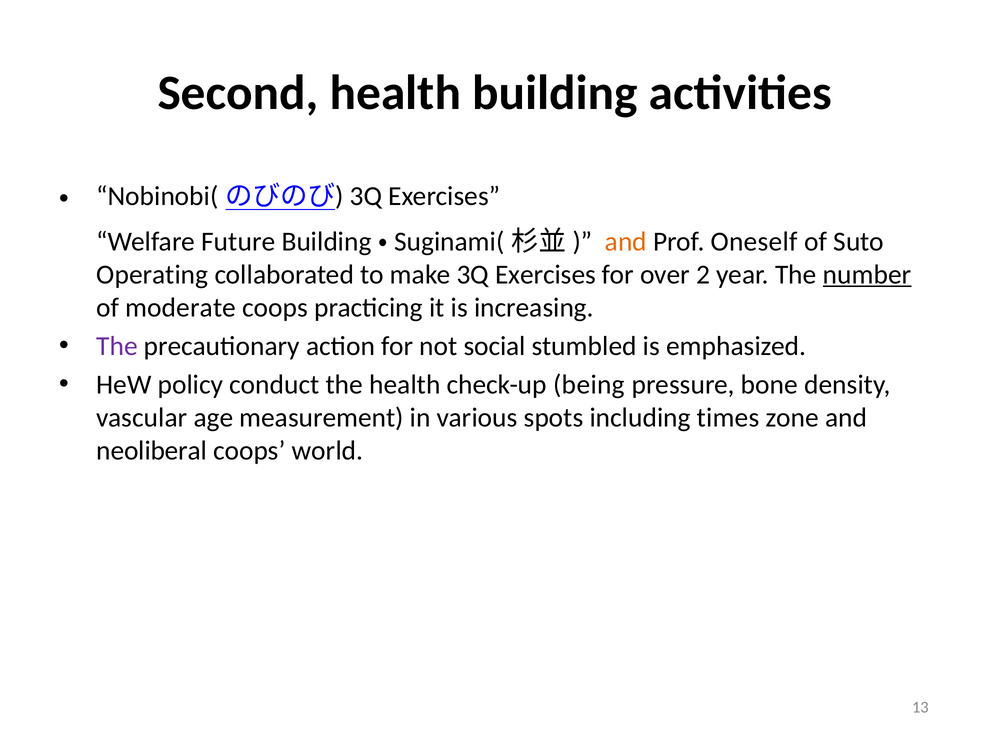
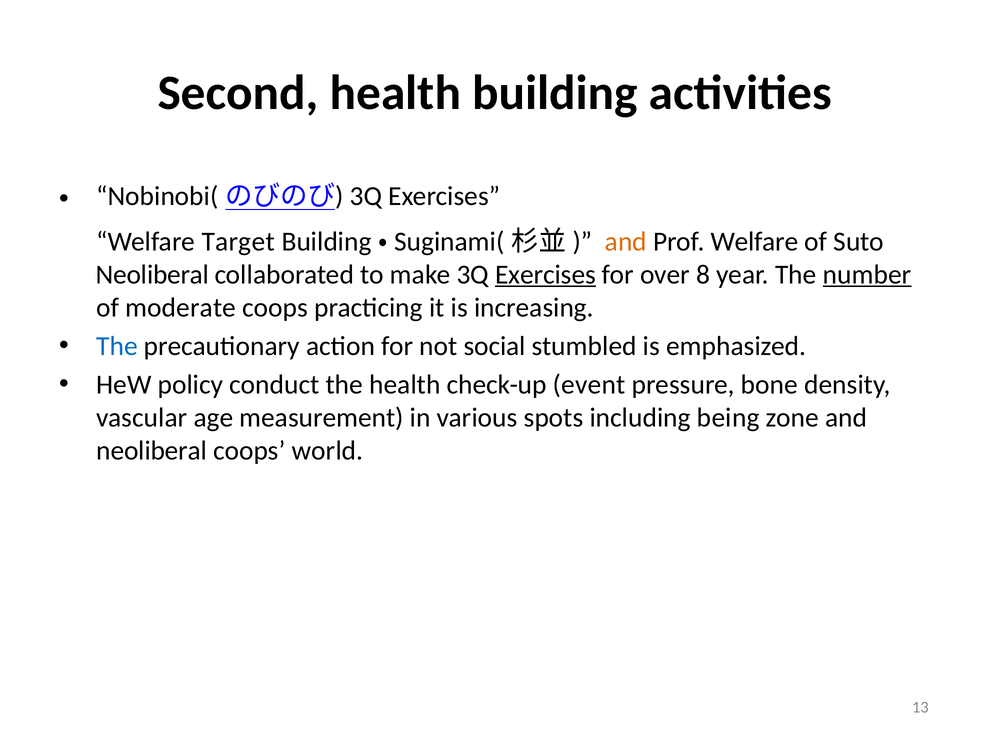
Future: Future -> Target
Prof Oneself: Oneself -> Welfare
Operating at (152, 275): Operating -> Neoliberal
Exercises at (546, 275) underline: none -> present
2: 2 -> 8
The at (117, 346) colour: purple -> blue
being: being -> event
times: times -> being
